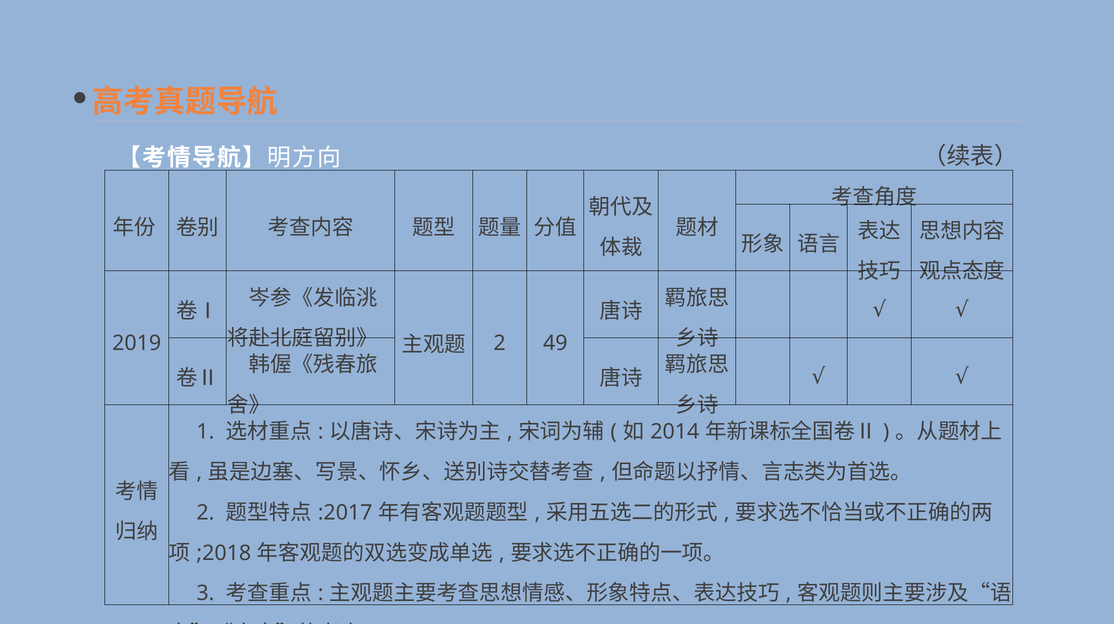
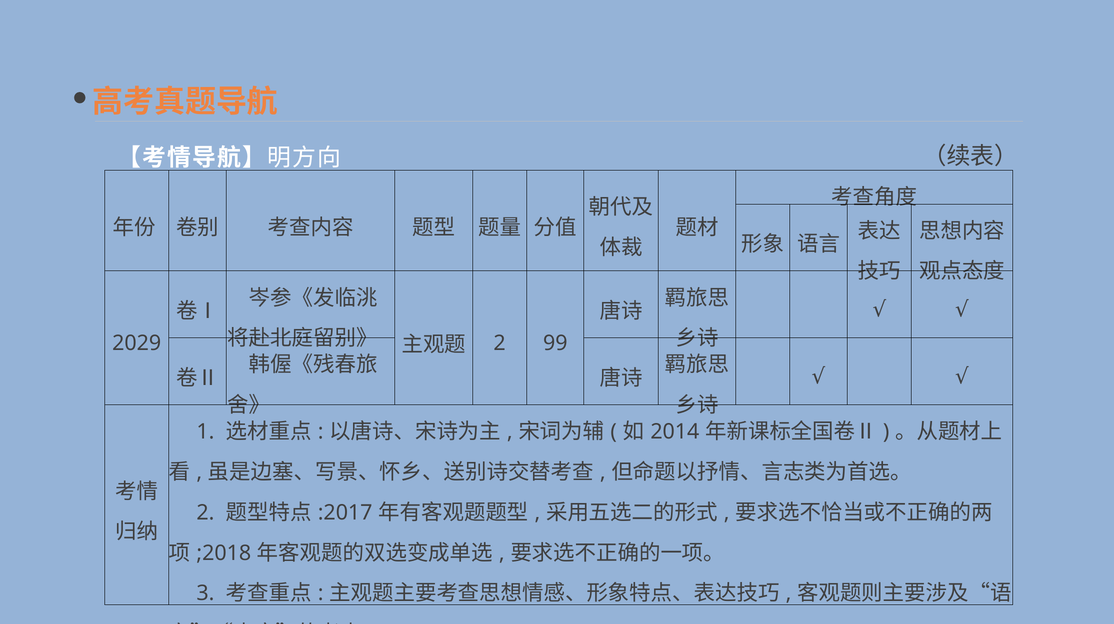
49: 49 -> 99
2019: 2019 -> 2029
